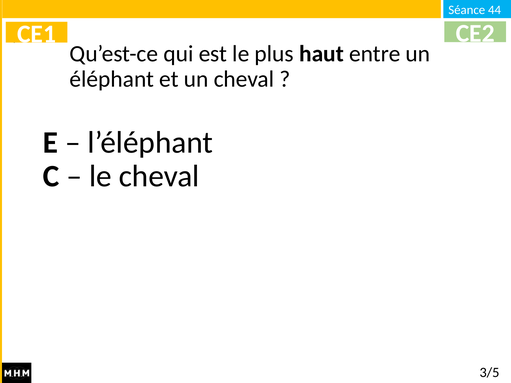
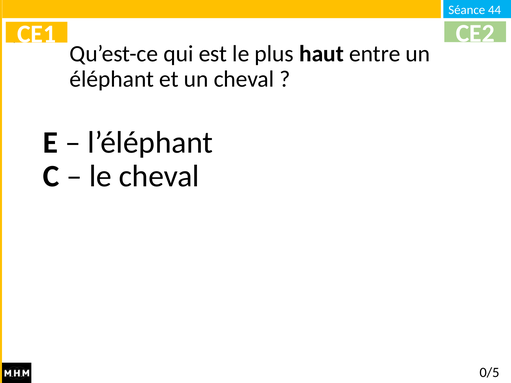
3/5: 3/5 -> 0/5
